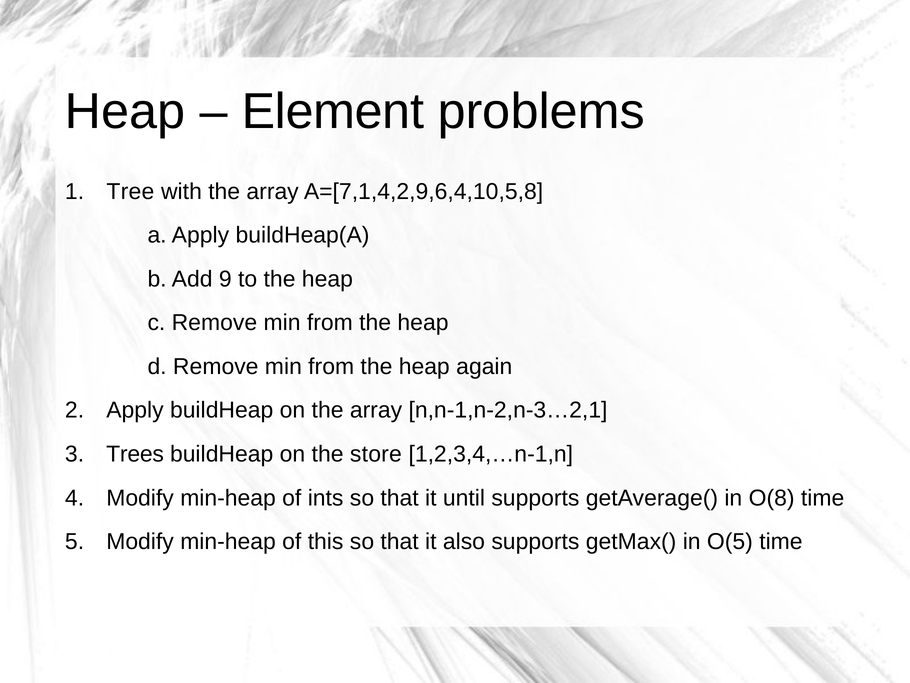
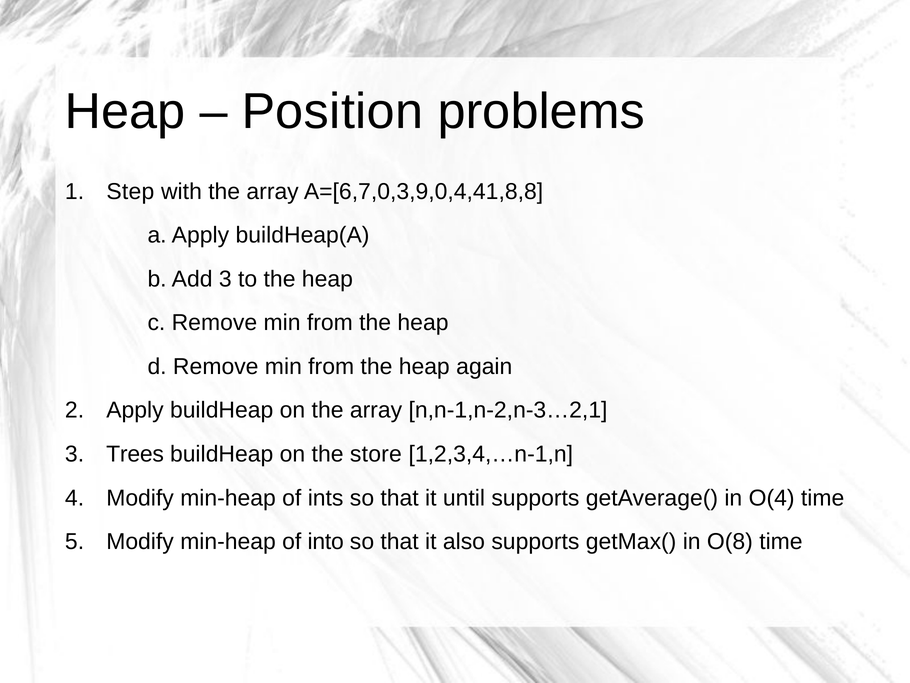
Element: Element -> Position
Tree: Tree -> Step
A=[7,1,4,2,9,6,4,10,5,8: A=[7,1,4,2,9,6,4,10,5,8 -> A=[6,7,0,3,9,0,4,41,8,8
Add 9: 9 -> 3
O(8: O(8 -> O(4
this: this -> into
O(5: O(5 -> O(8
